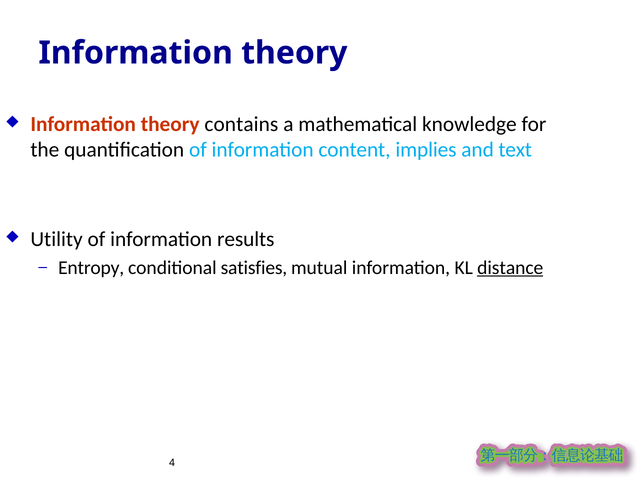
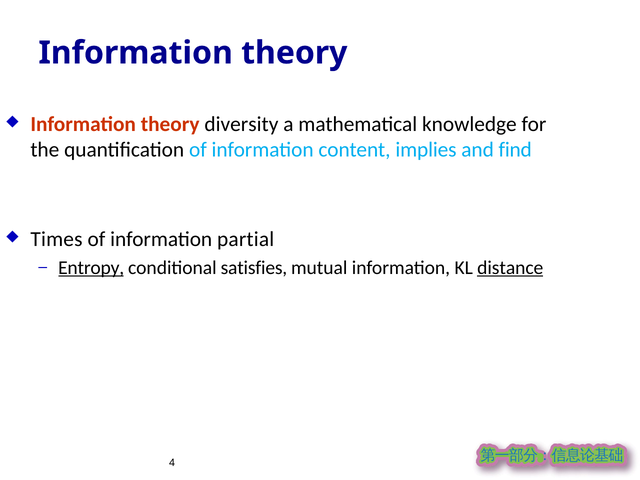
contains: contains -> diversity
text: text -> find
Utility: Utility -> Times
results: results -> partial
Entropy underline: none -> present
